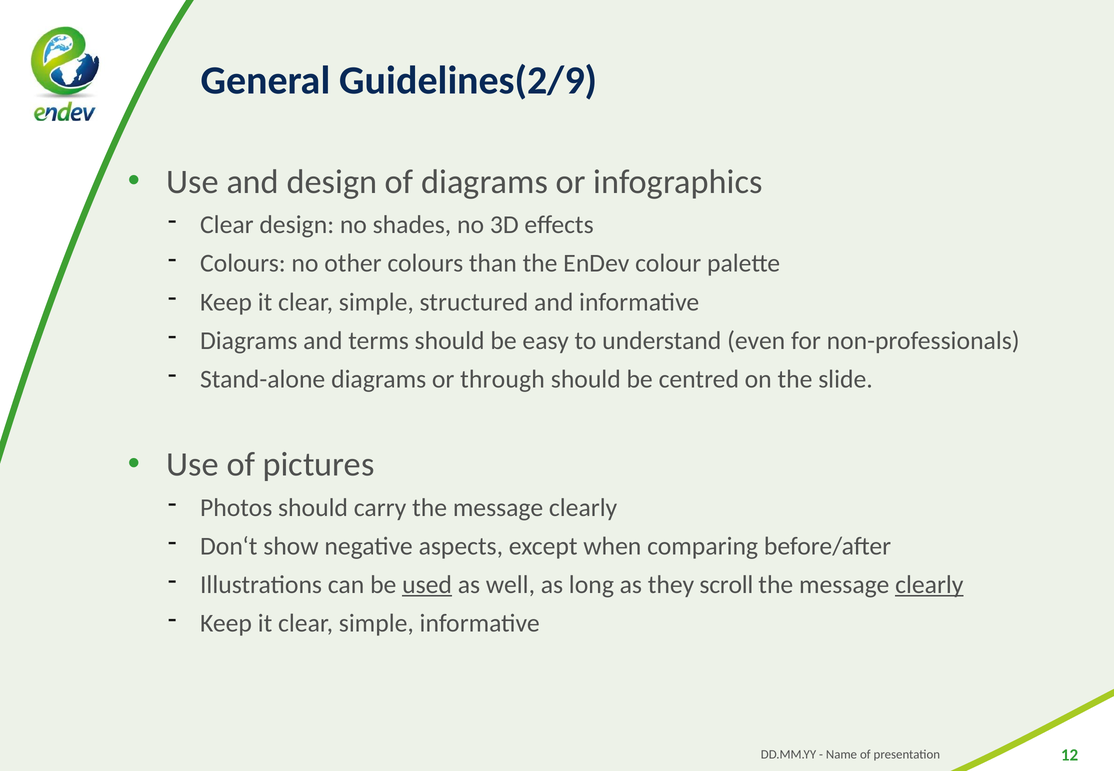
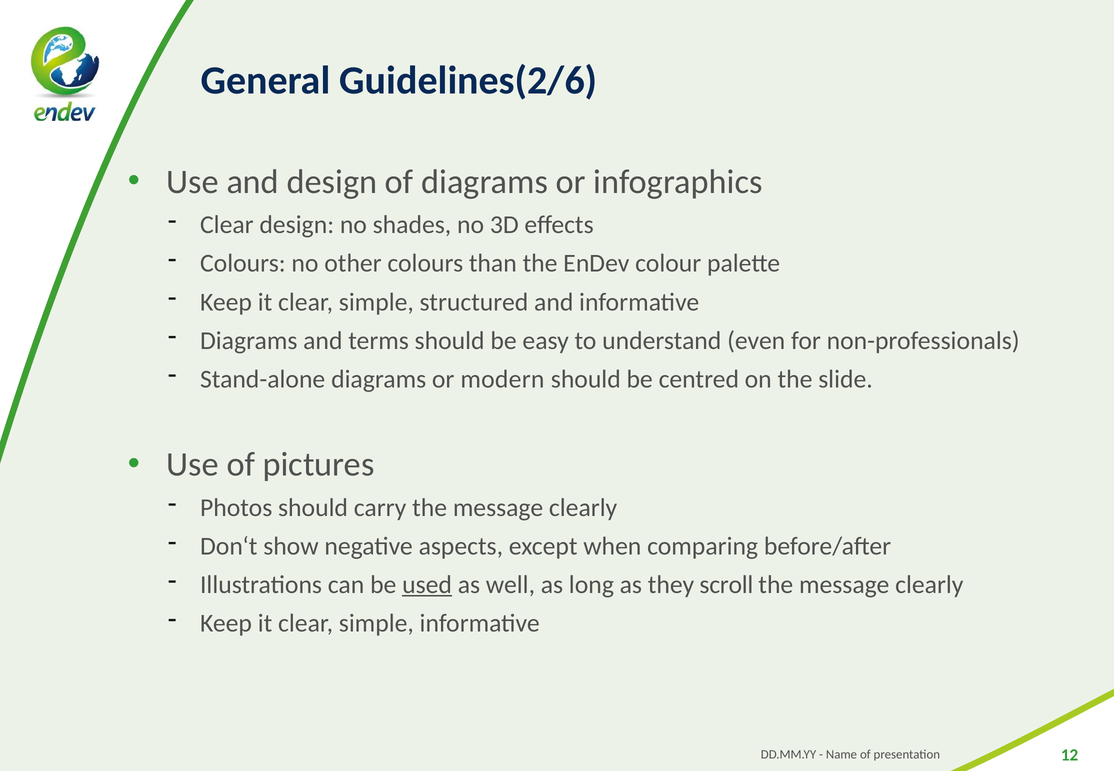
Guidelines(2/9: Guidelines(2/9 -> Guidelines(2/6
through: through -> modern
clearly at (929, 585) underline: present -> none
